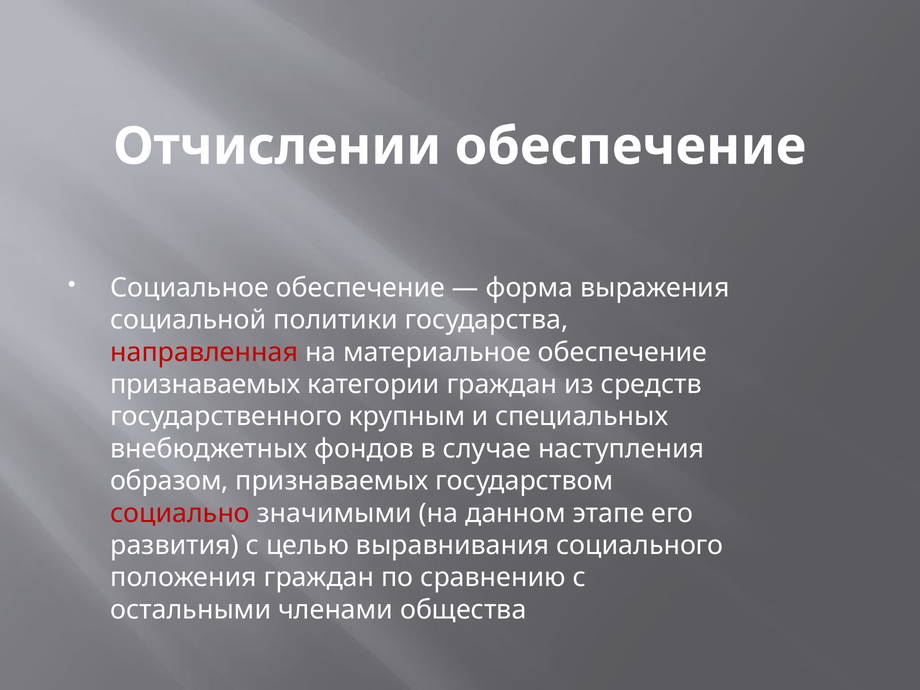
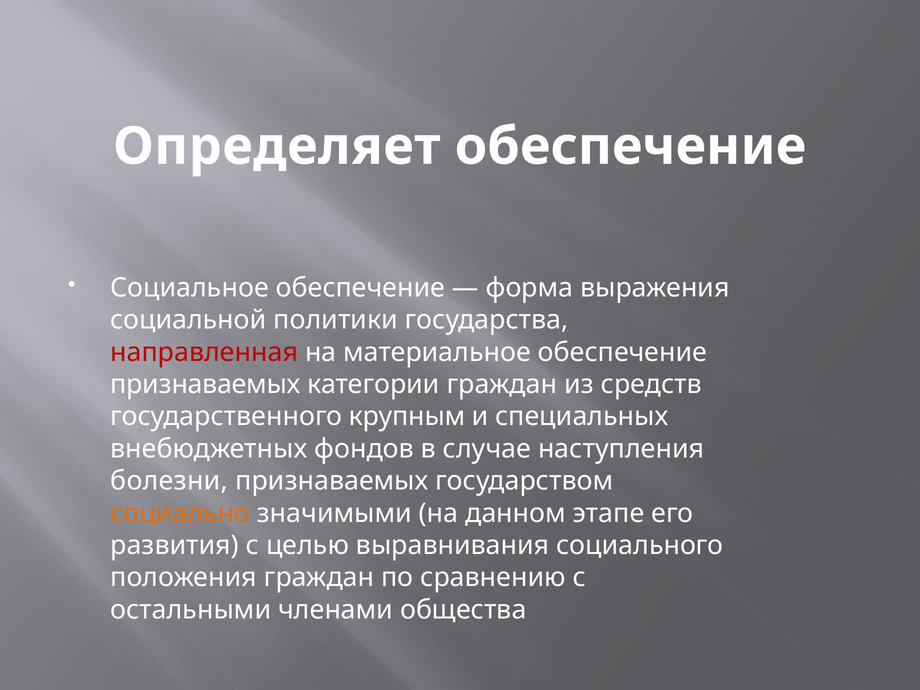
Отчислении: Отчислении -> Определяет
образом: образом -> болезни
социально colour: red -> orange
